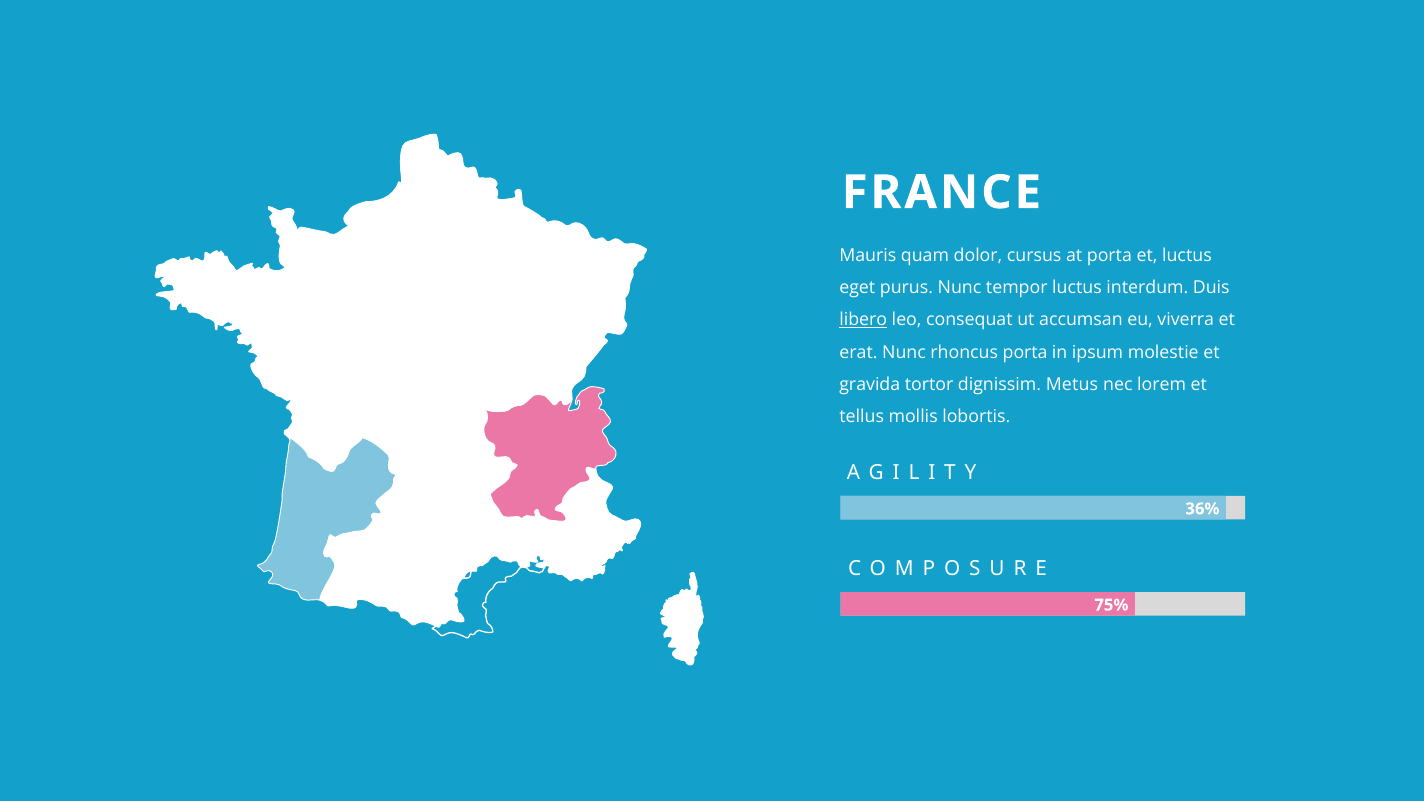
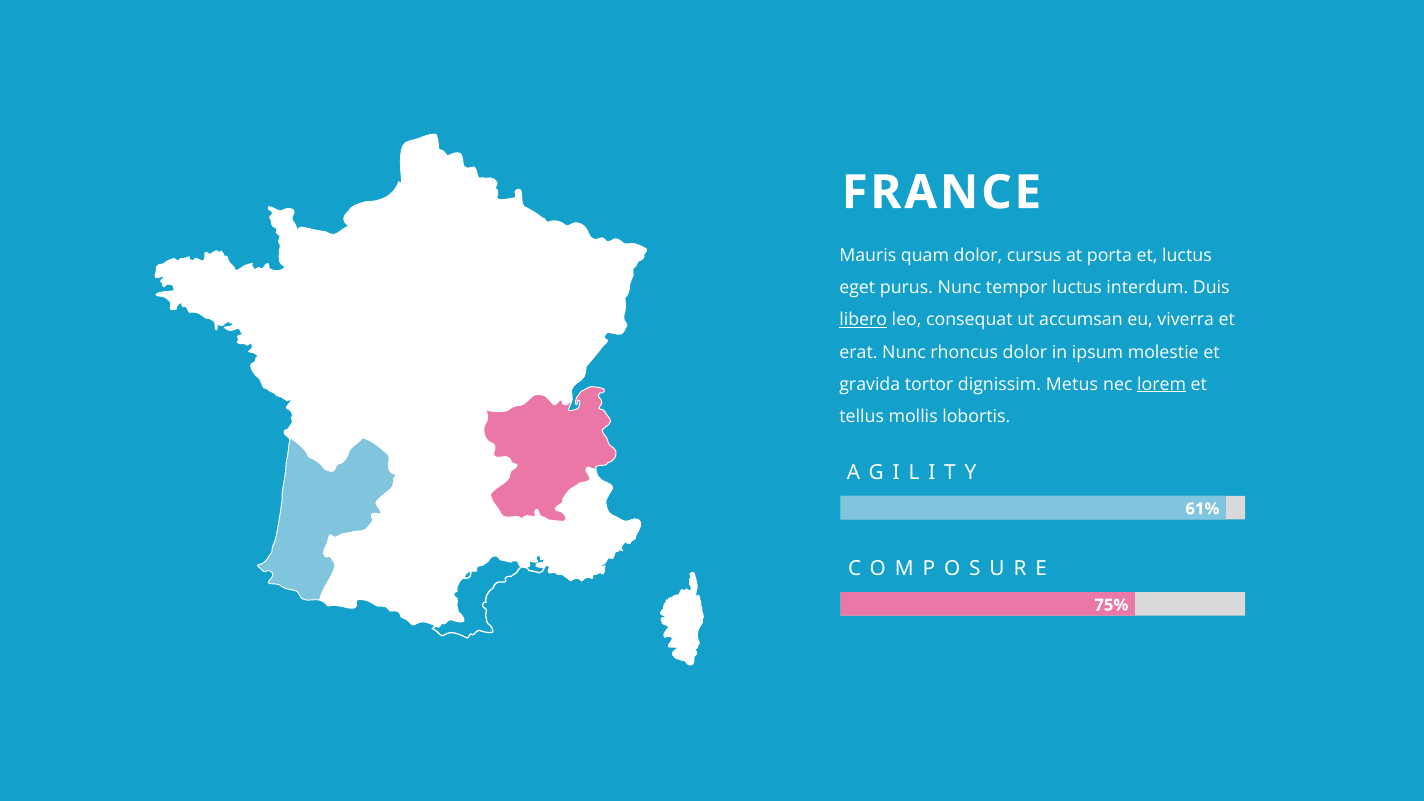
rhoncus porta: porta -> dolor
lorem underline: none -> present
36%: 36% -> 61%
